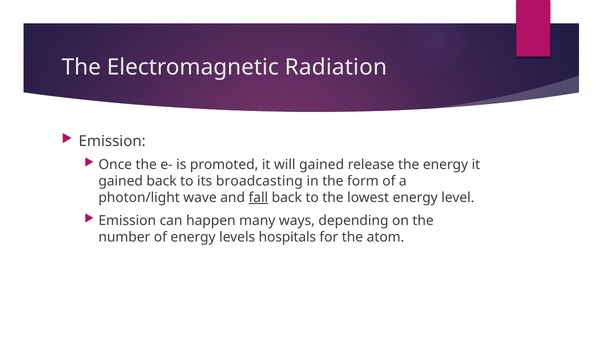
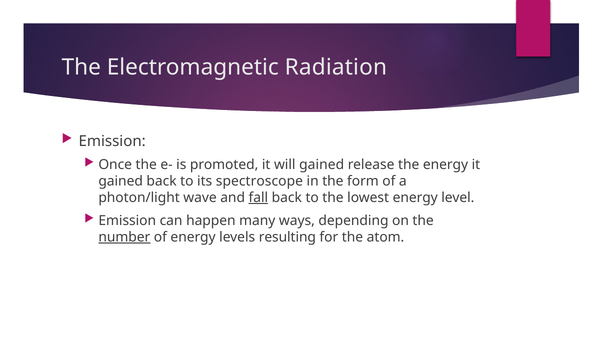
broadcasting: broadcasting -> spectroscope
number underline: none -> present
hospitals: hospitals -> resulting
